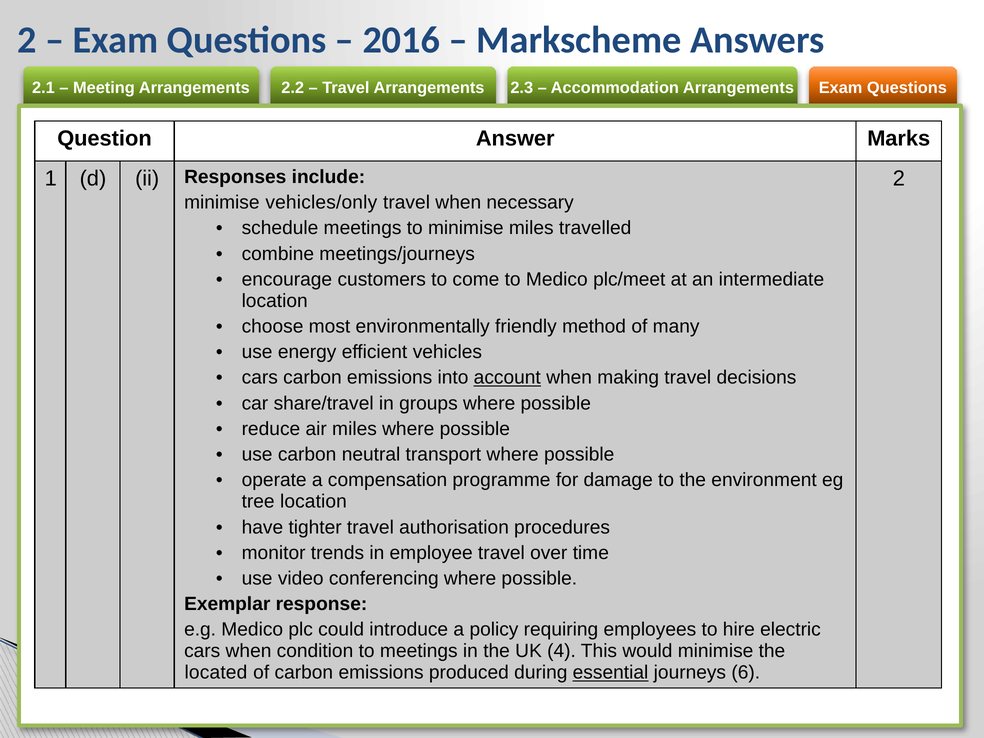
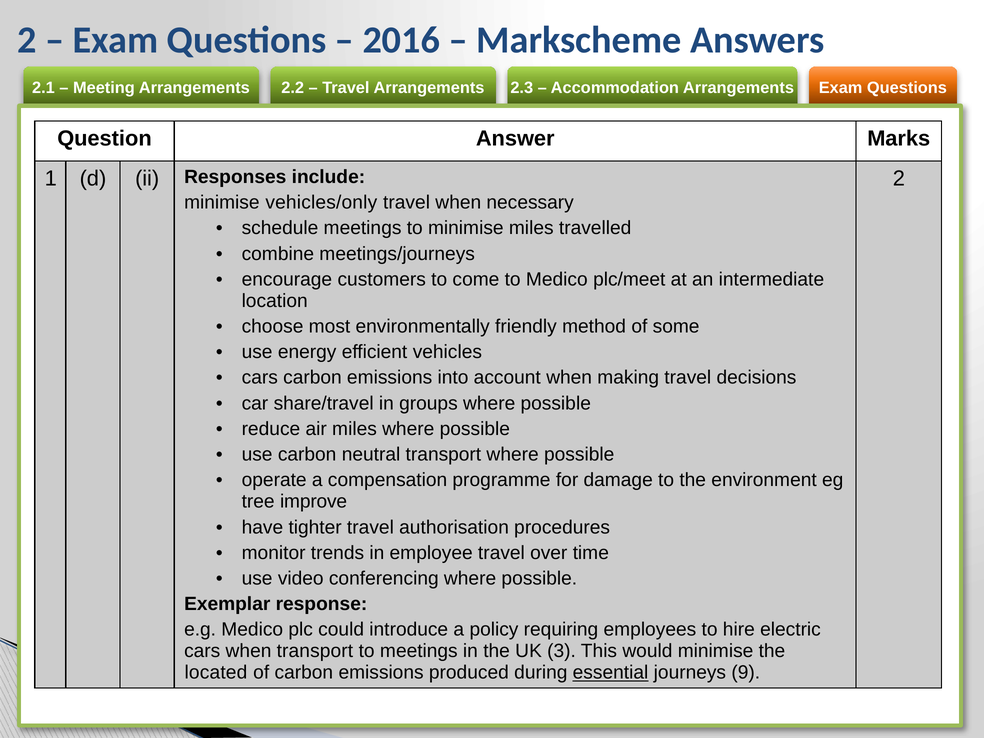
many: many -> some
account underline: present -> none
tree location: location -> improve
when condition: condition -> transport
4: 4 -> 3
6: 6 -> 9
